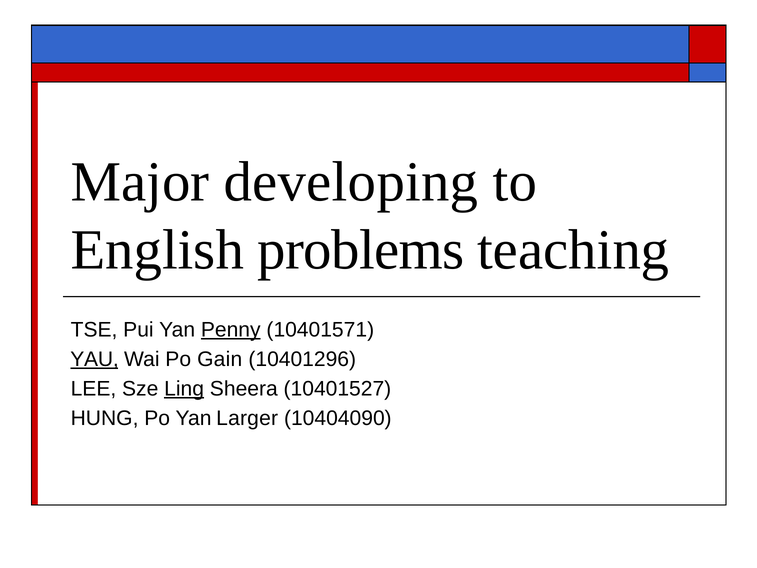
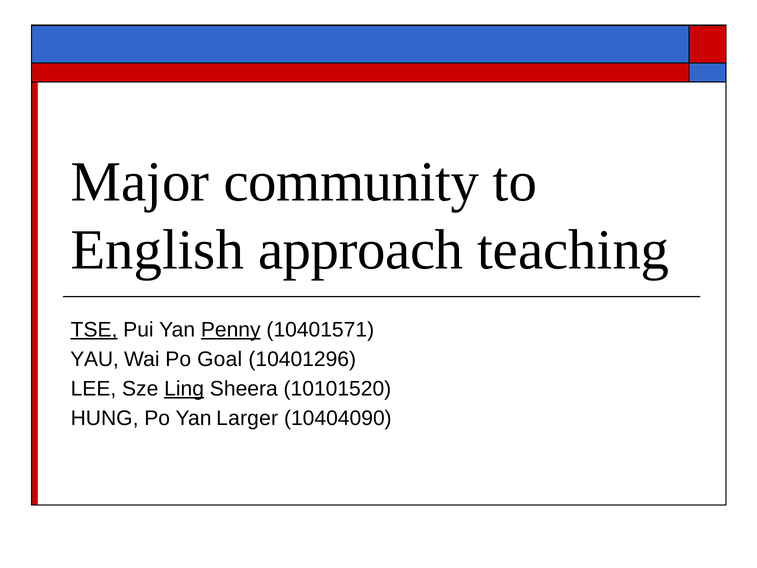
developing: developing -> community
problems: problems -> approach
TSE underline: none -> present
YAU underline: present -> none
Gain: Gain -> Goal
10401527: 10401527 -> 10101520
